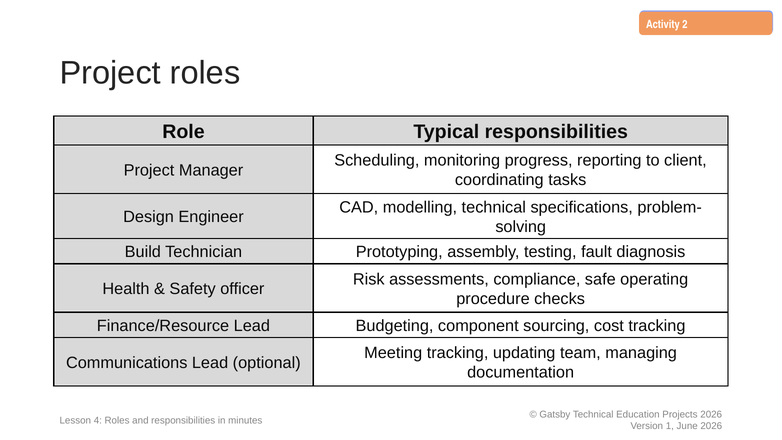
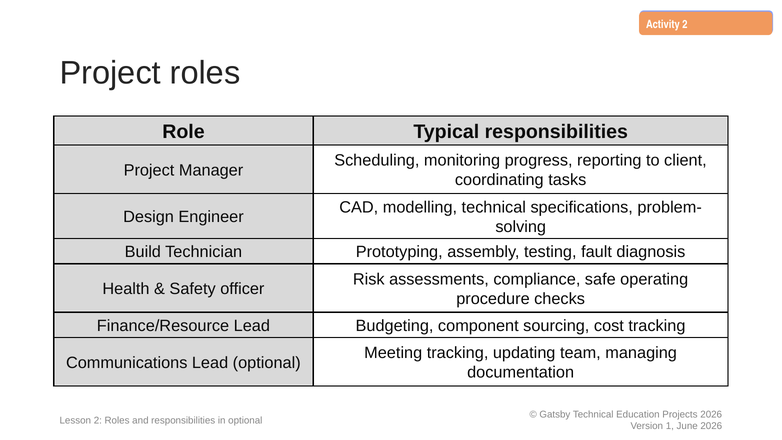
Lesson 4: 4 -> 2
in minutes: minutes -> optional
